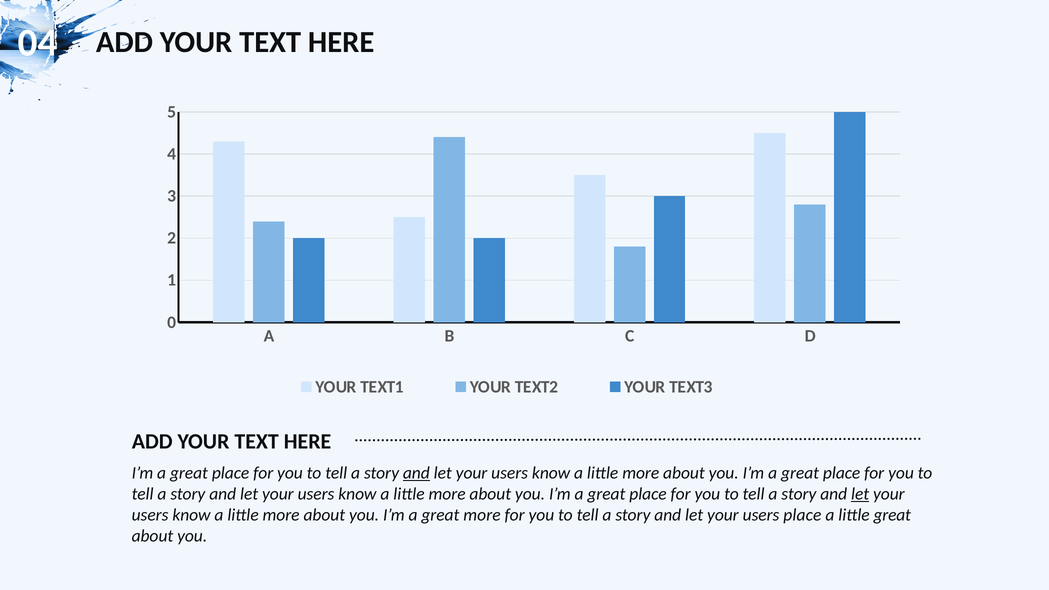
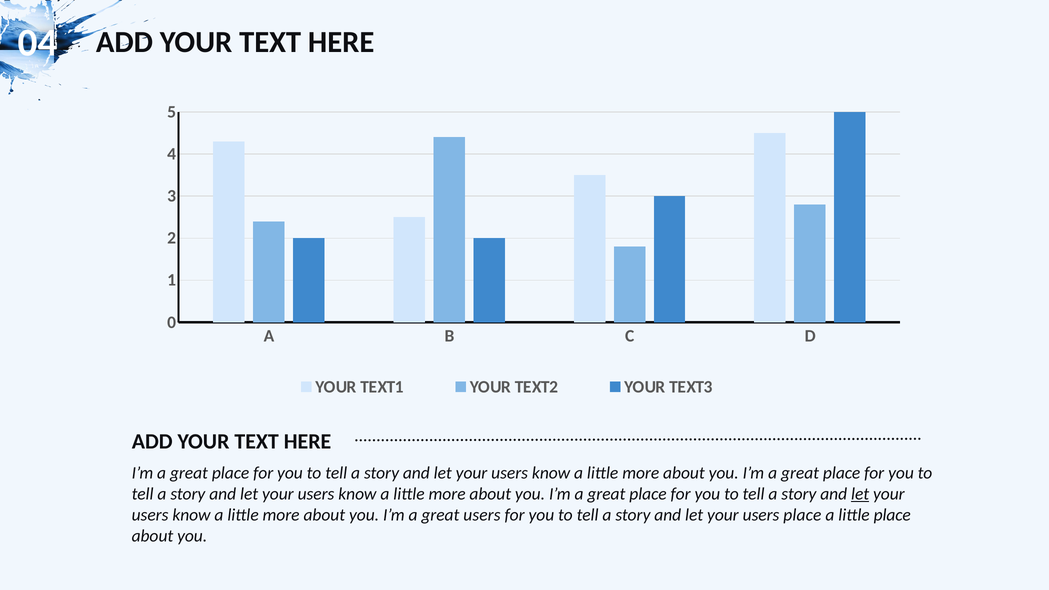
and at (416, 473) underline: present -> none
great more: more -> users
little great: great -> place
